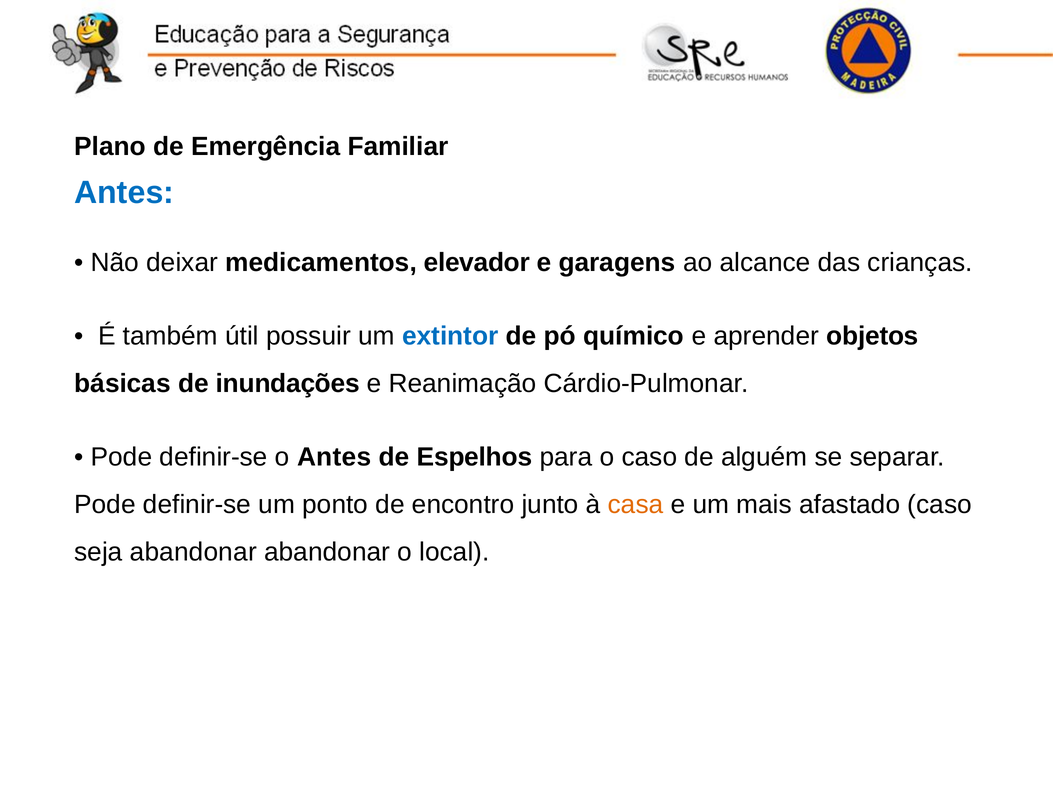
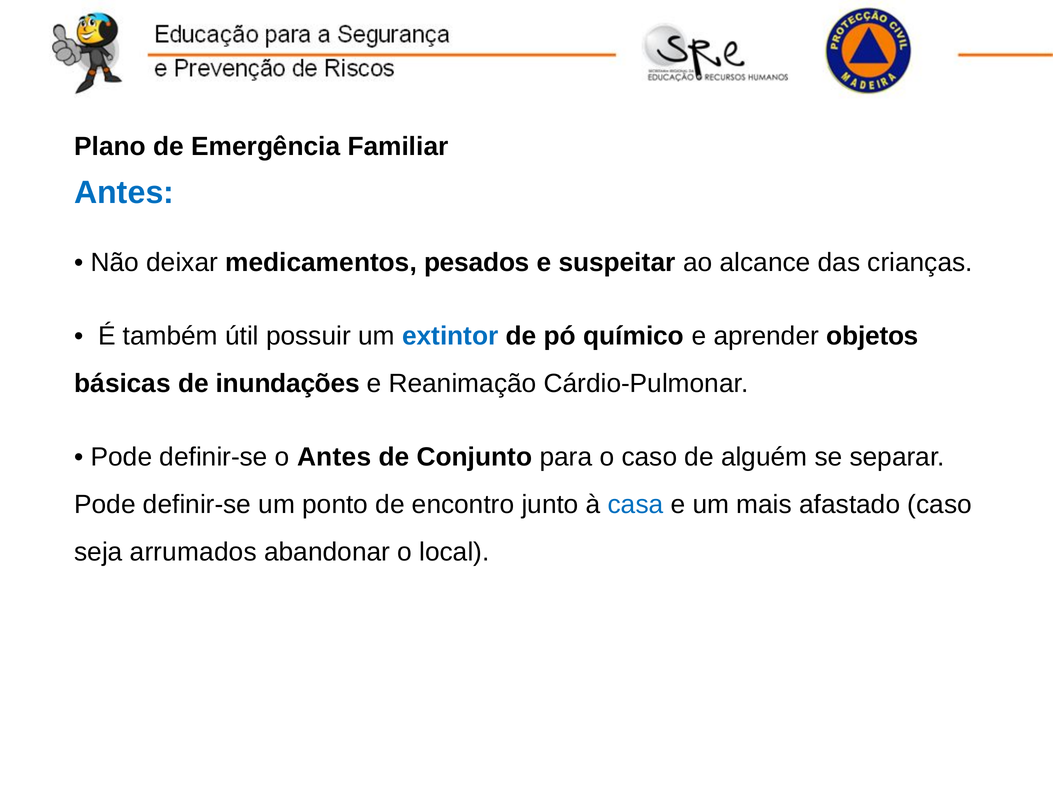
elevador: elevador -> pesados
garagens: garagens -> suspeitar
Espelhos: Espelhos -> Conjunto
casa colour: orange -> blue
seja abandonar: abandonar -> arrumados
